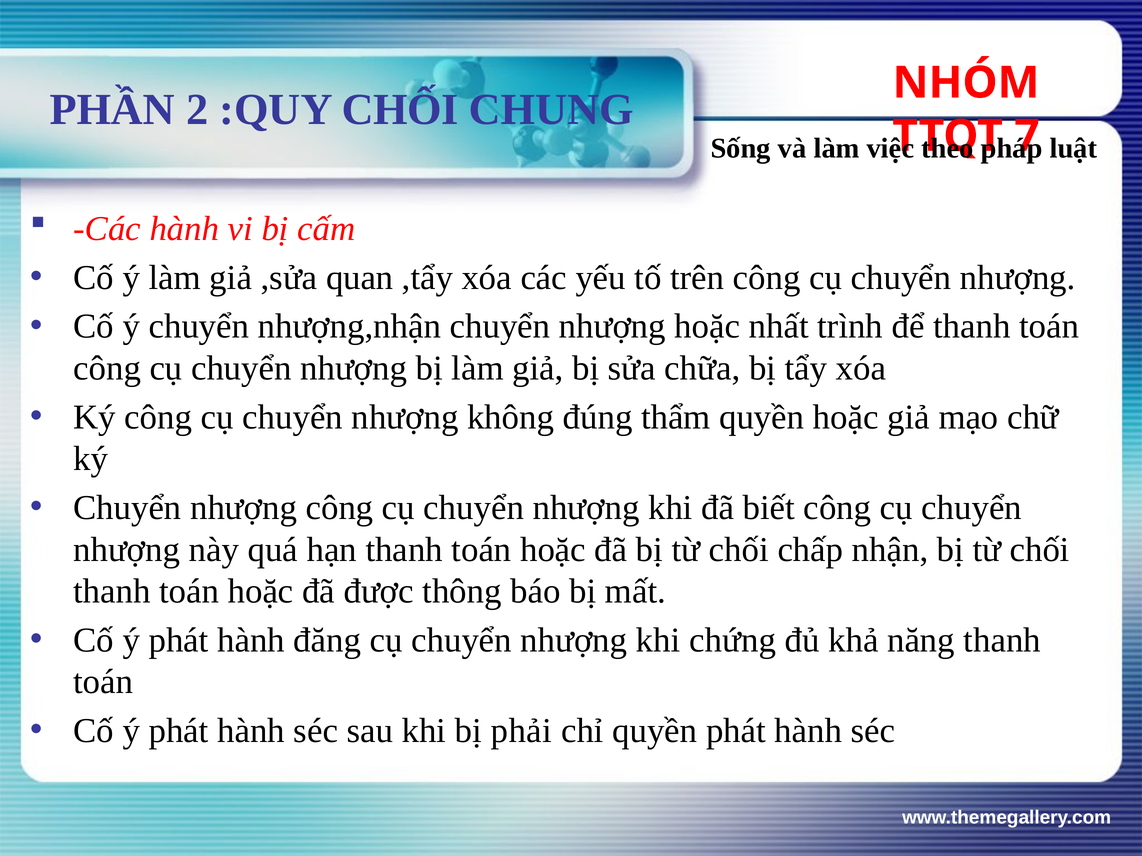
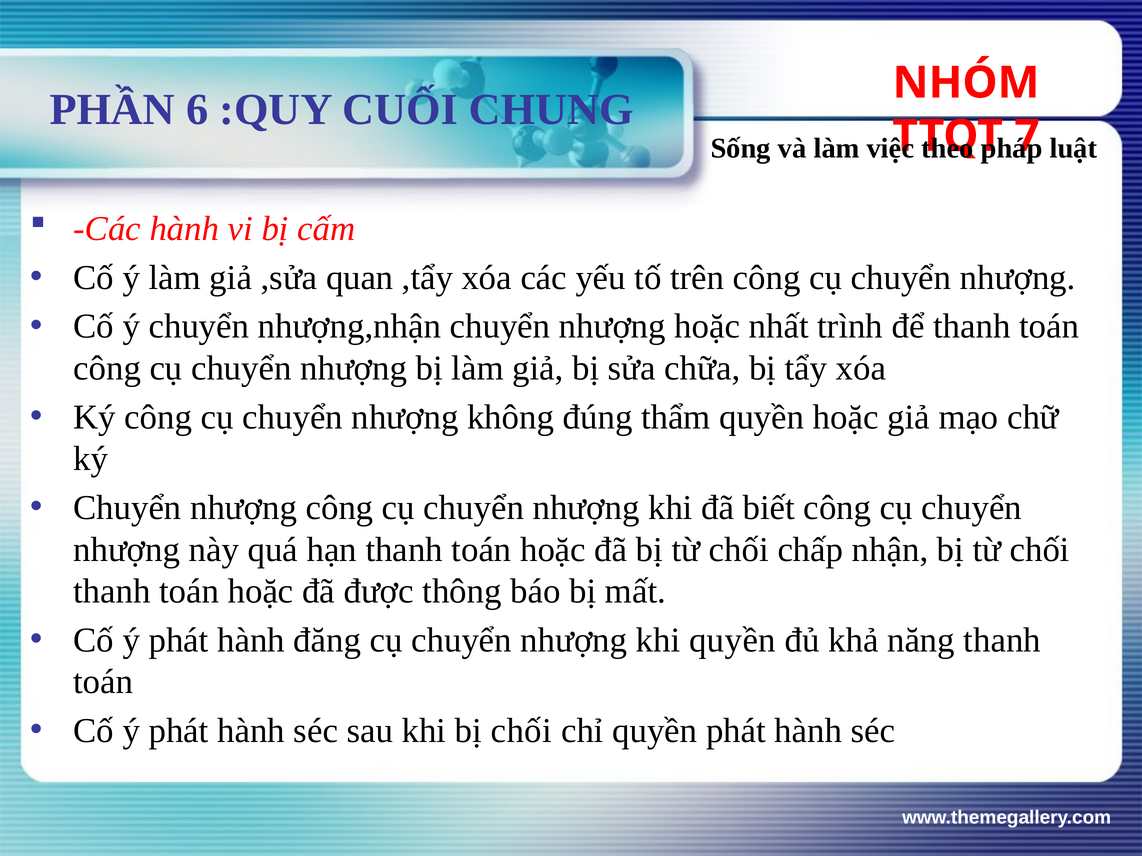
2: 2 -> 6
:QUY CHỐI: CHỐI -> CUỐI
khi chứng: chứng -> quyền
bị phải: phải -> chối
